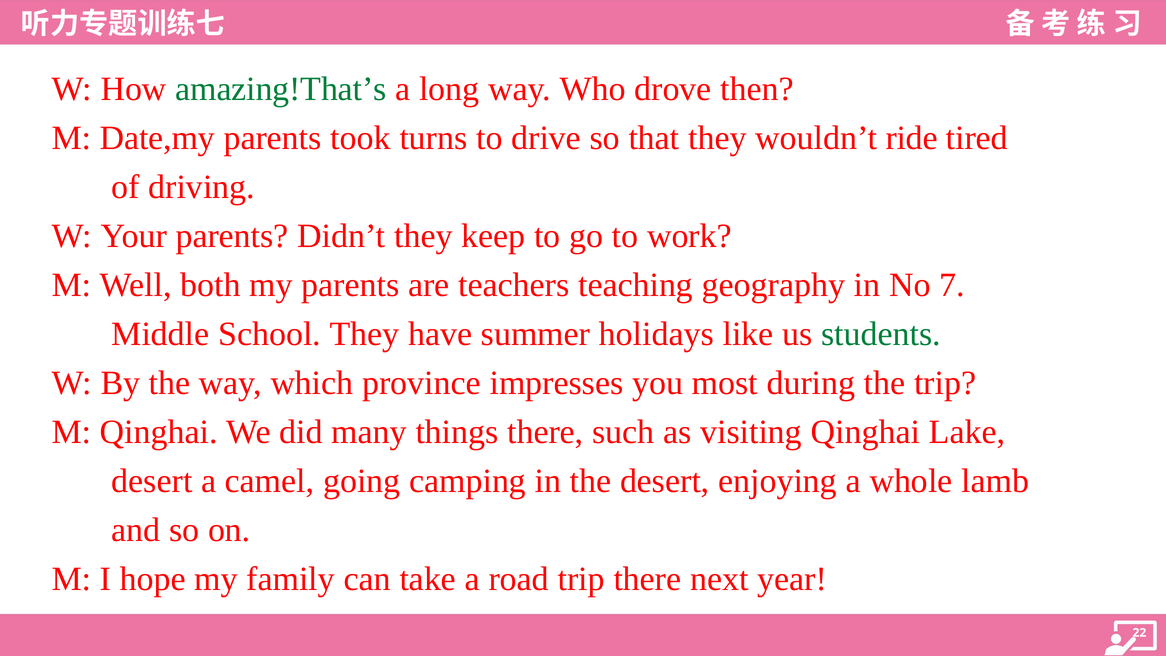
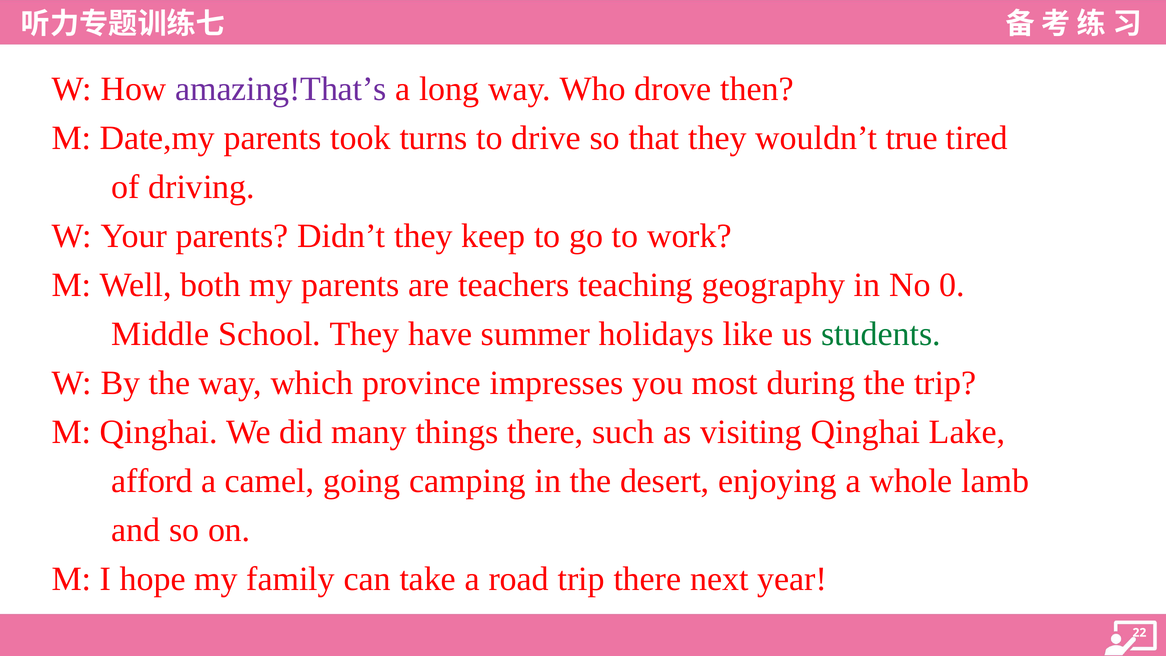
amazing!That’s colour: green -> purple
ride: ride -> true
7: 7 -> 0
desert at (152, 481): desert -> afford
